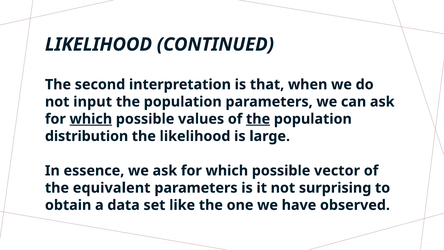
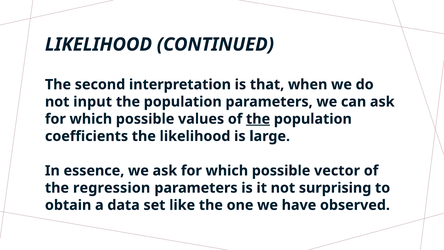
which at (91, 119) underline: present -> none
distribution: distribution -> coefficients
equivalent: equivalent -> regression
